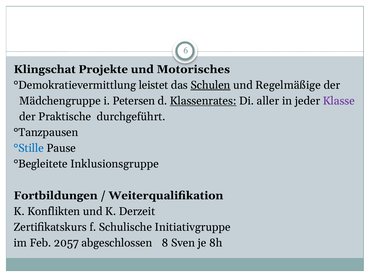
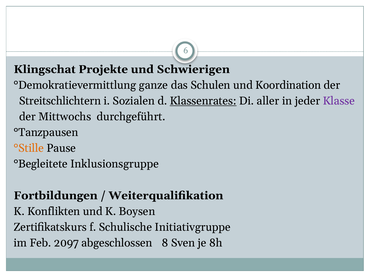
Motorisches: Motorisches -> Schwierigen
leistet: leistet -> ganze
Schulen underline: present -> none
Regelmäßige: Regelmäßige -> Koordination
Mädchengruppe: Mädchengruppe -> Streitschlichtern
Petersen: Petersen -> Sozialen
Praktische: Praktische -> Mittwochs
°Stille colour: blue -> orange
Derzeit: Derzeit -> Boysen
2057: 2057 -> 2097
